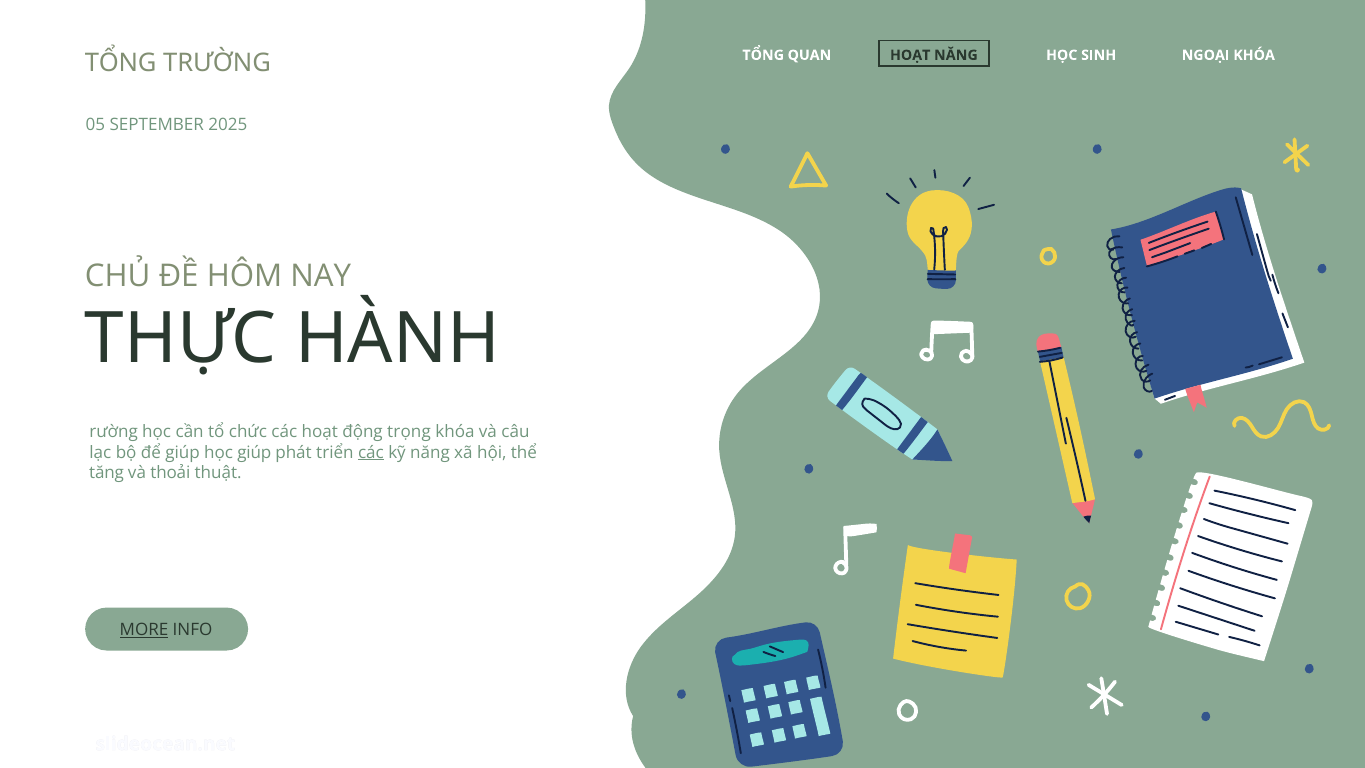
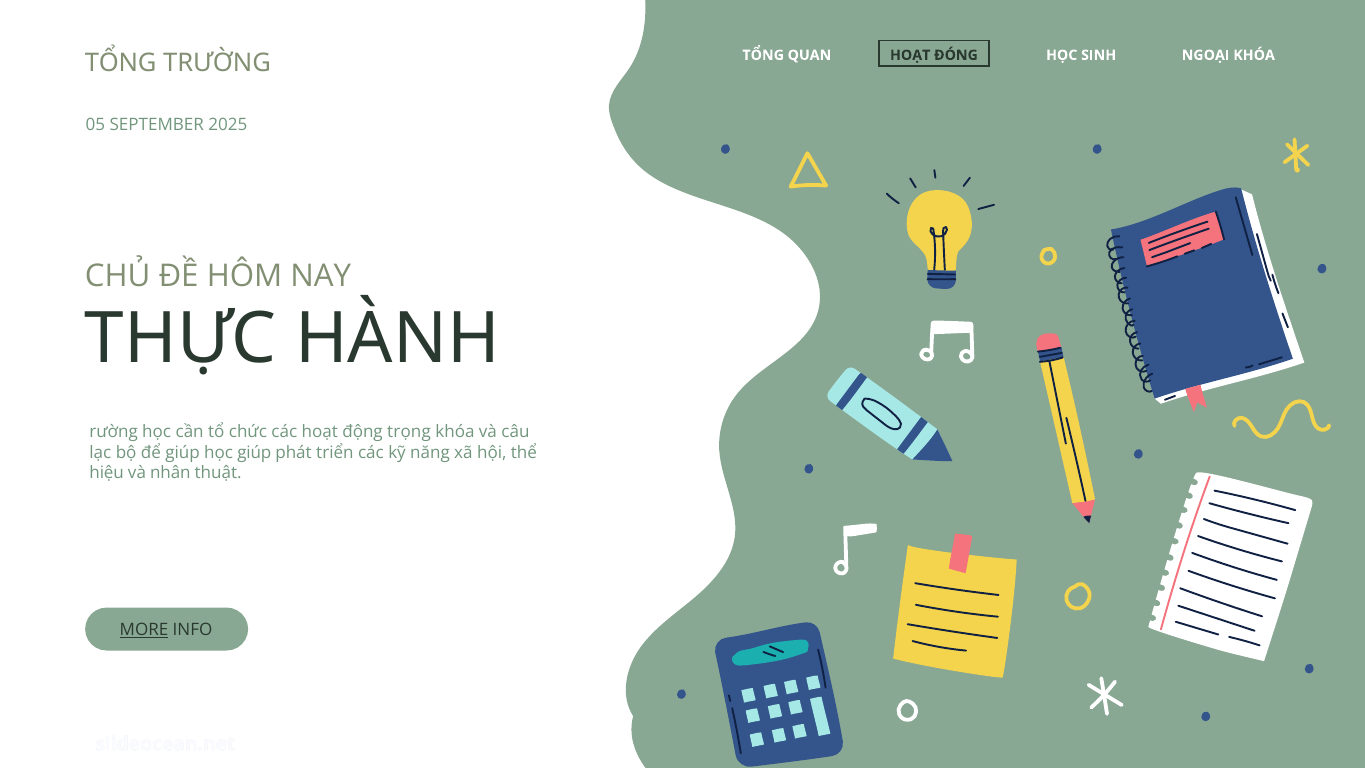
HOẠT NĂNG: NĂNG -> ĐÓNG
các at (371, 452) underline: present -> none
tăng: tăng -> hiệu
thoải: thoải -> nhân
